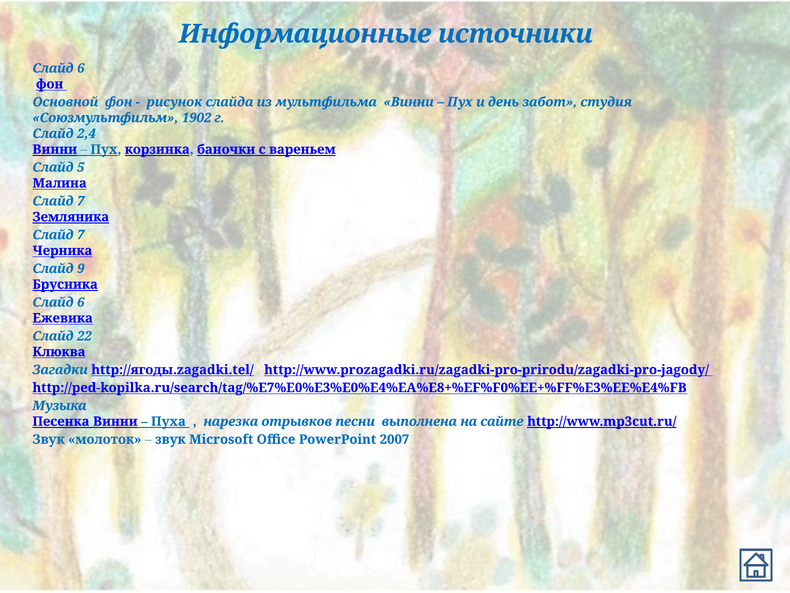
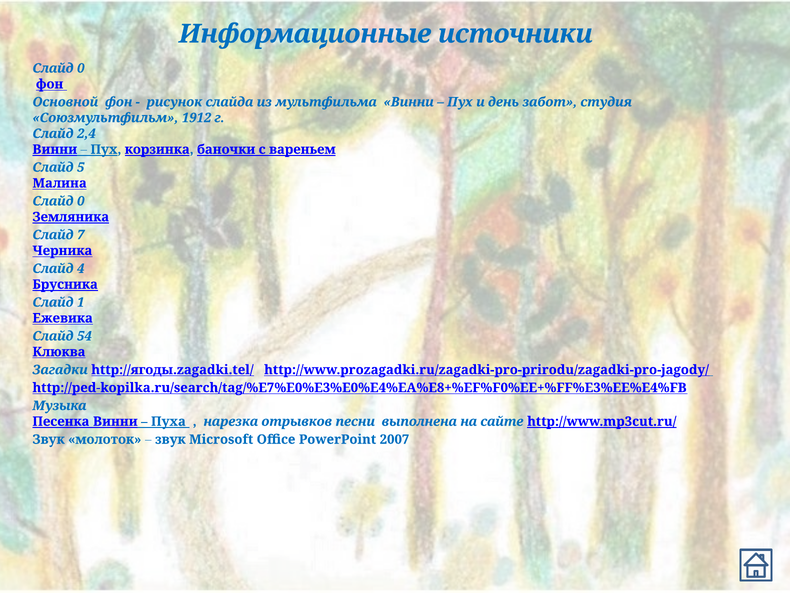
6 at (81, 68): 6 -> 0
1902: 1902 -> 1912
7 at (81, 201): 7 -> 0
9: 9 -> 4
6 at (81, 302): 6 -> 1
22: 22 -> 54
